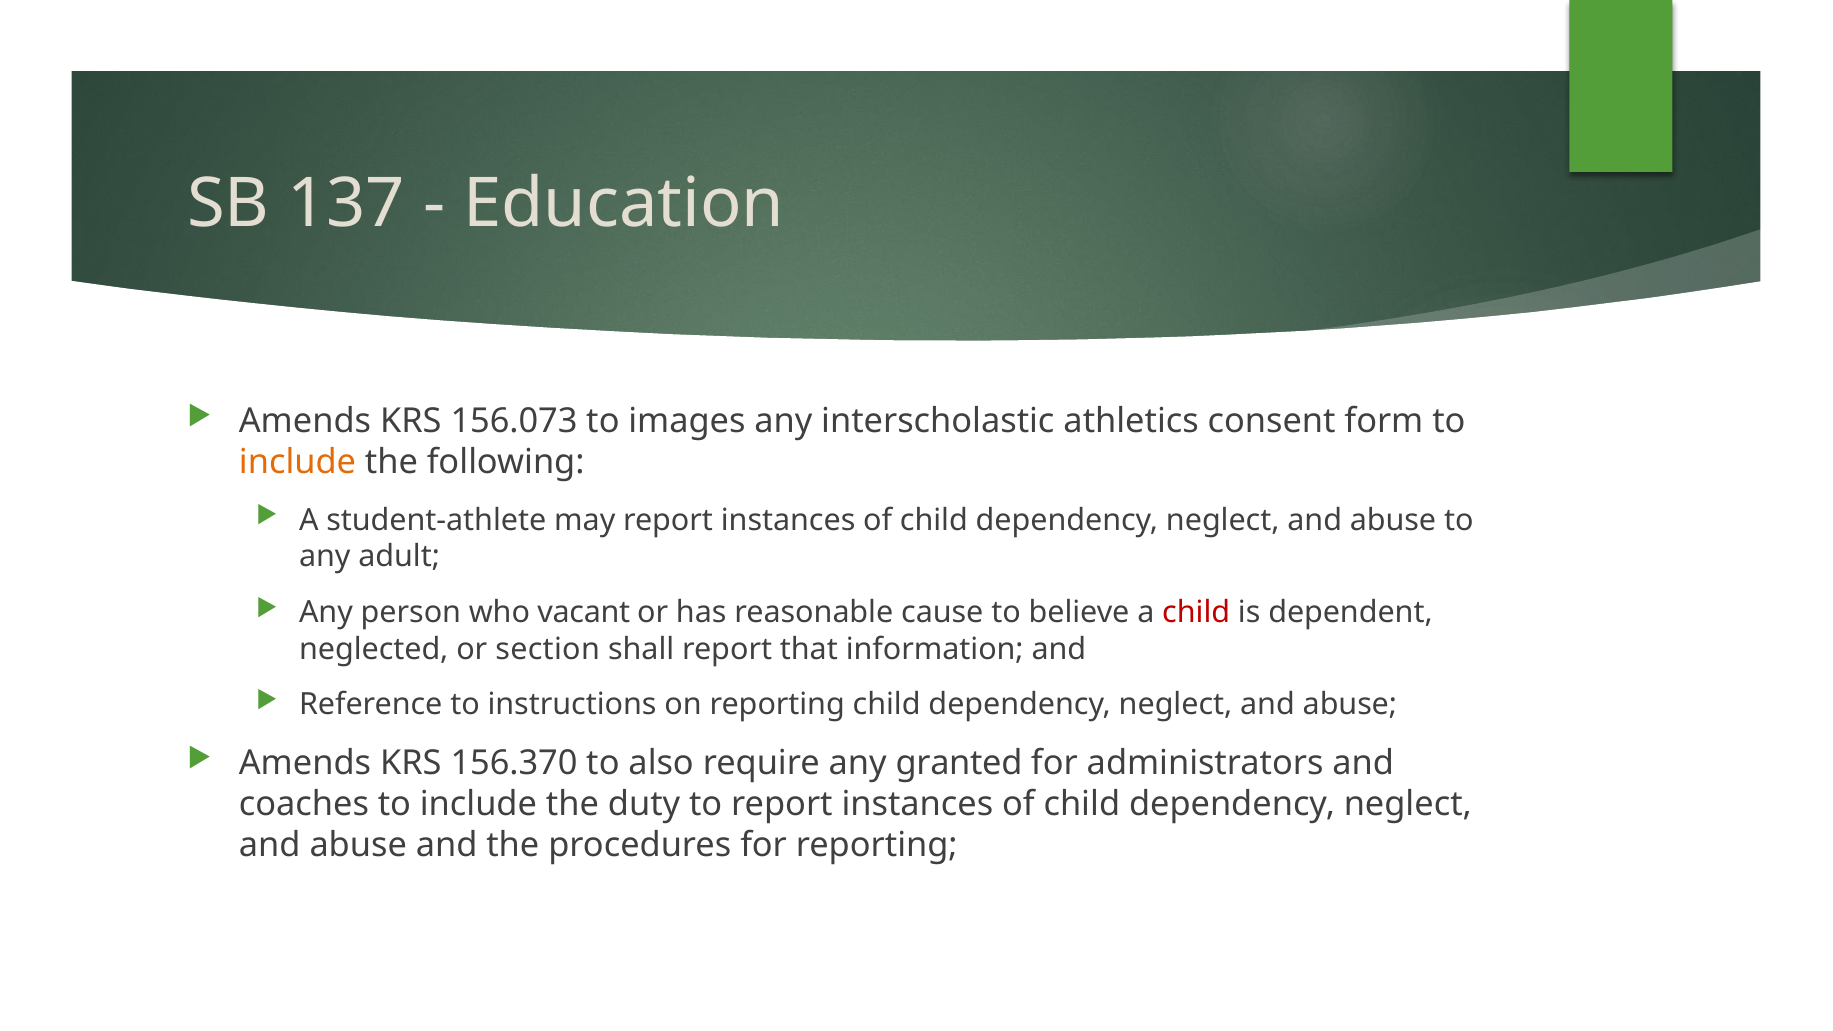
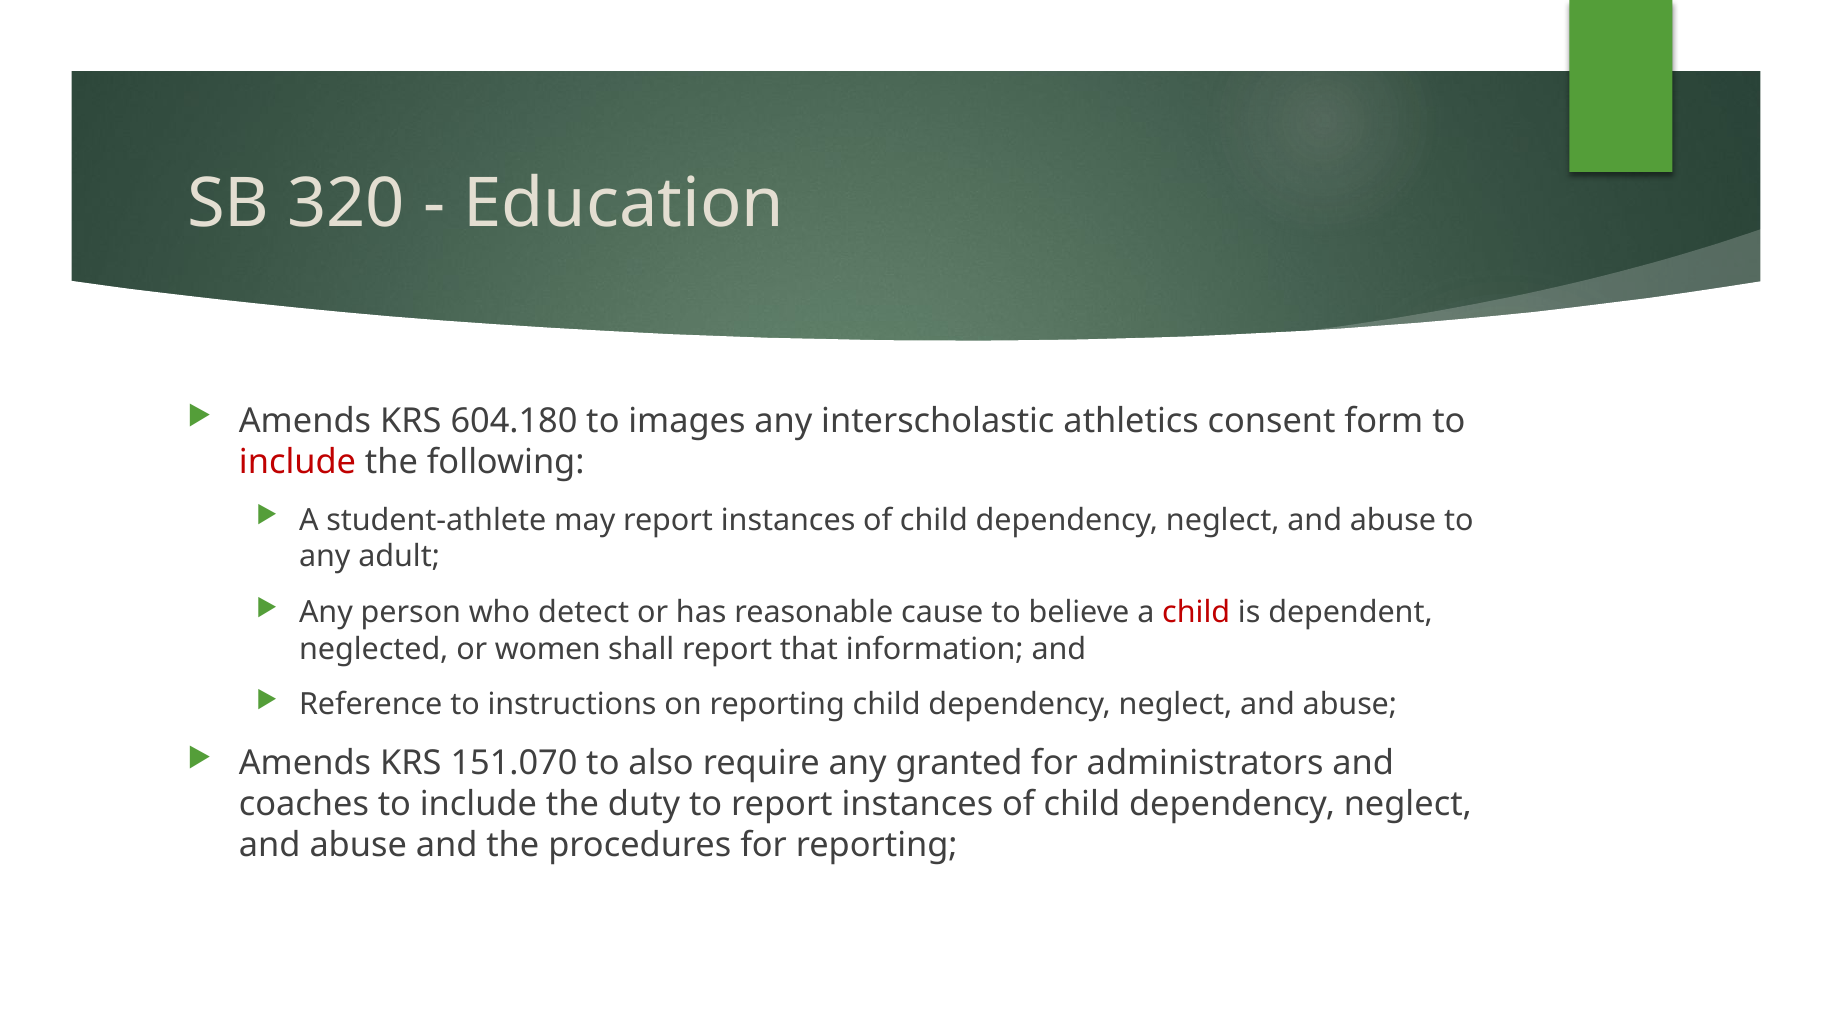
137: 137 -> 320
156.073: 156.073 -> 604.180
include at (298, 463) colour: orange -> red
vacant: vacant -> detect
section: section -> women
156.370: 156.370 -> 151.070
